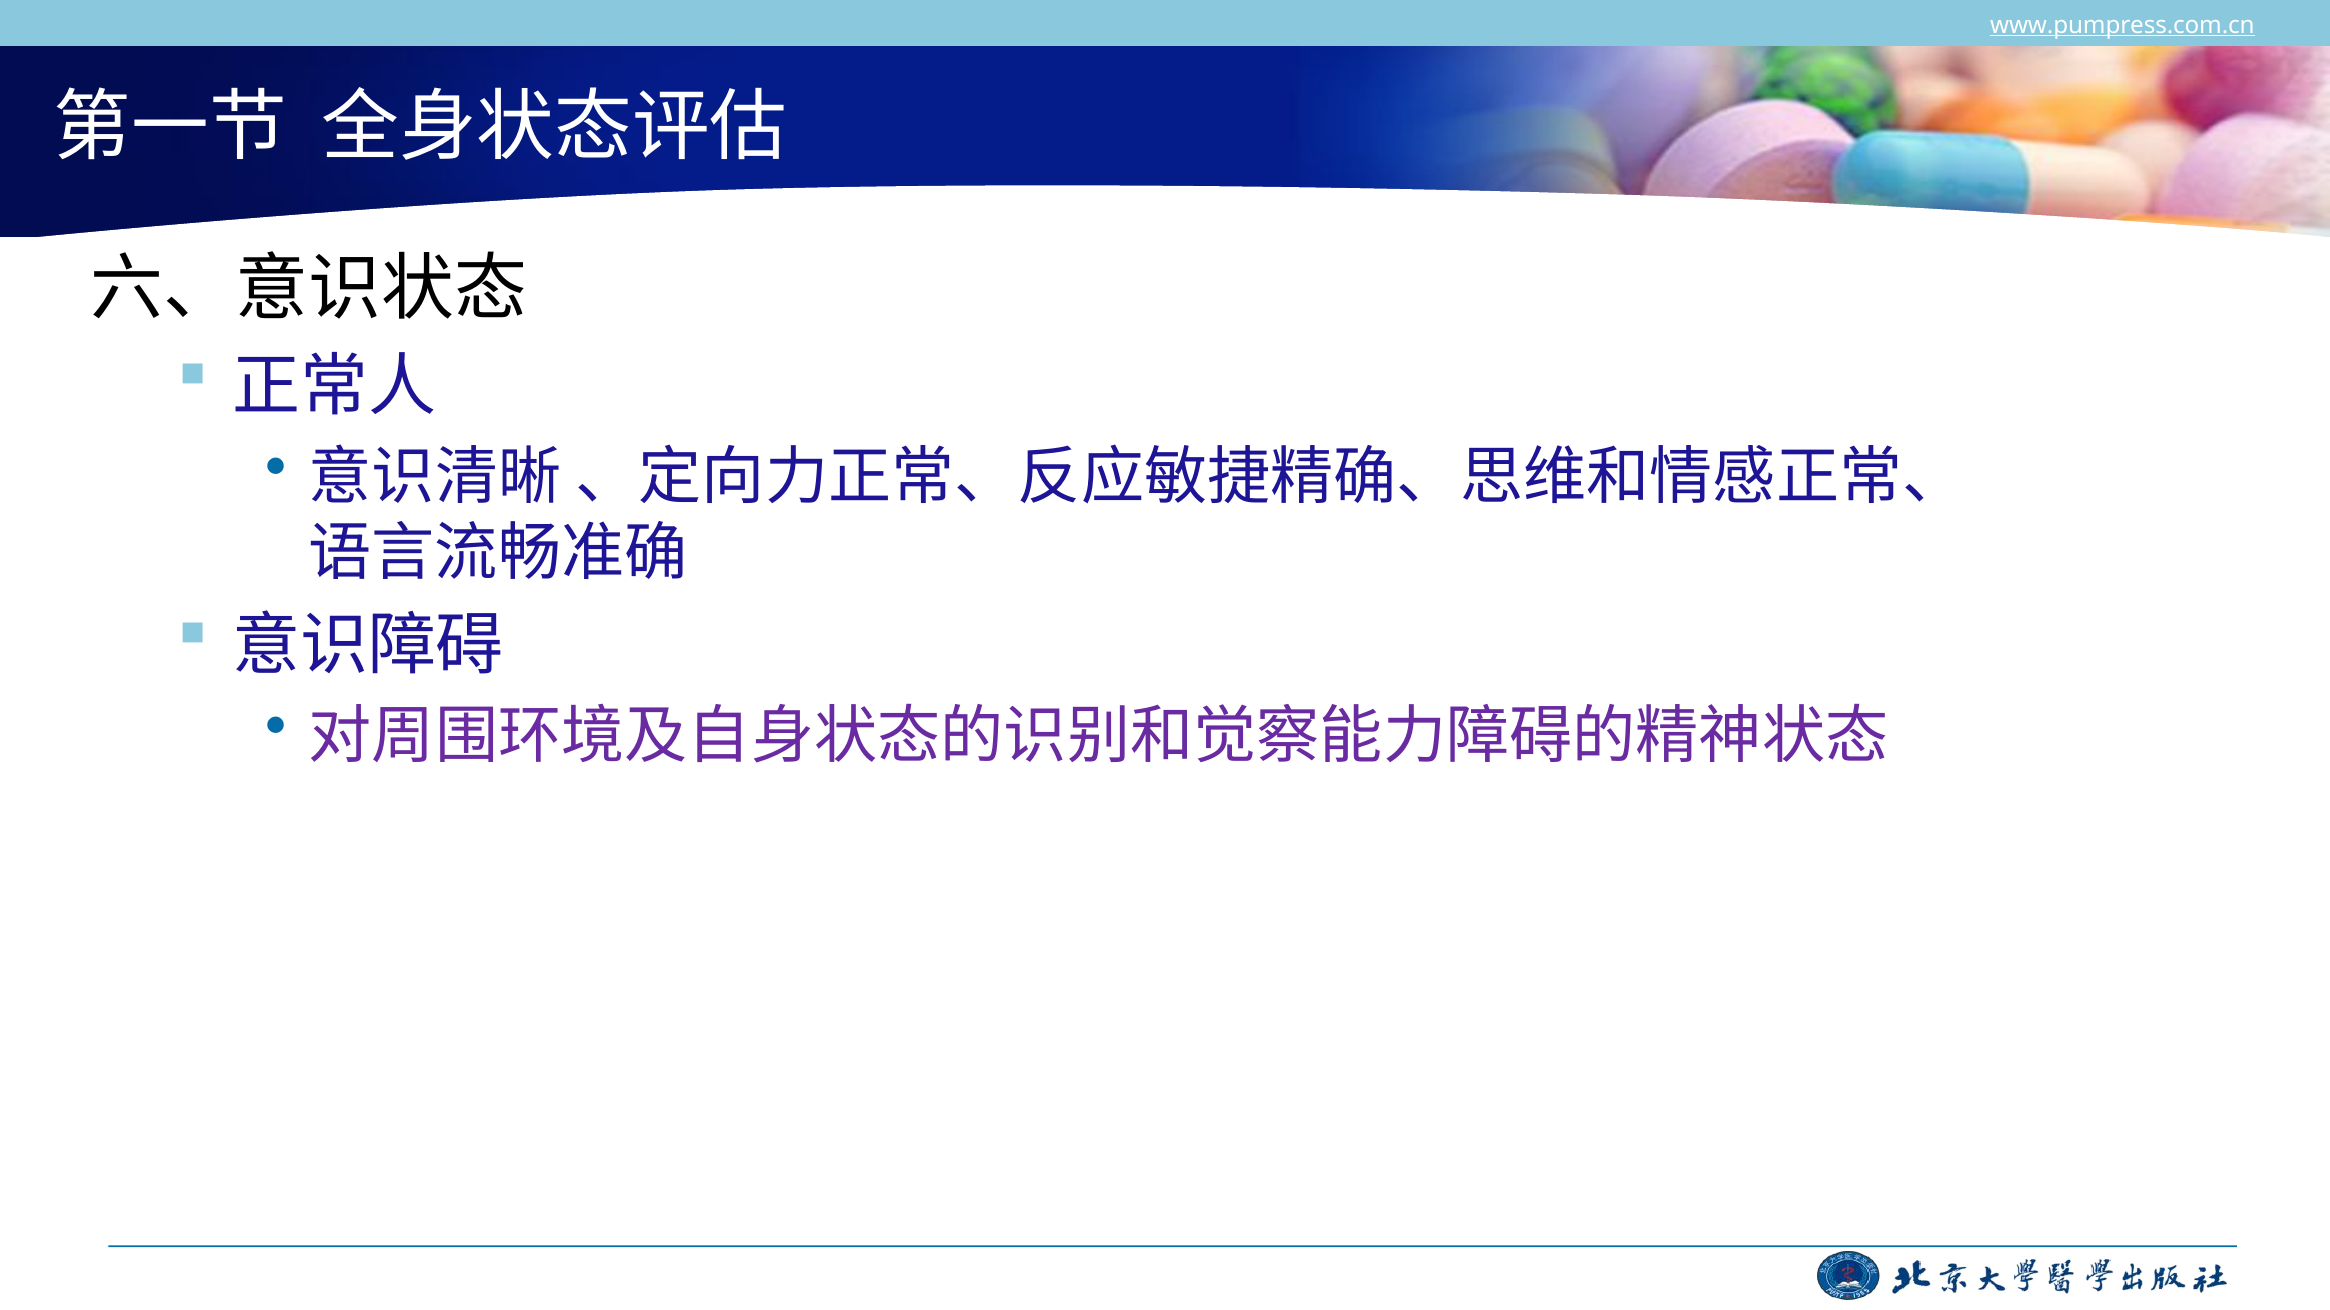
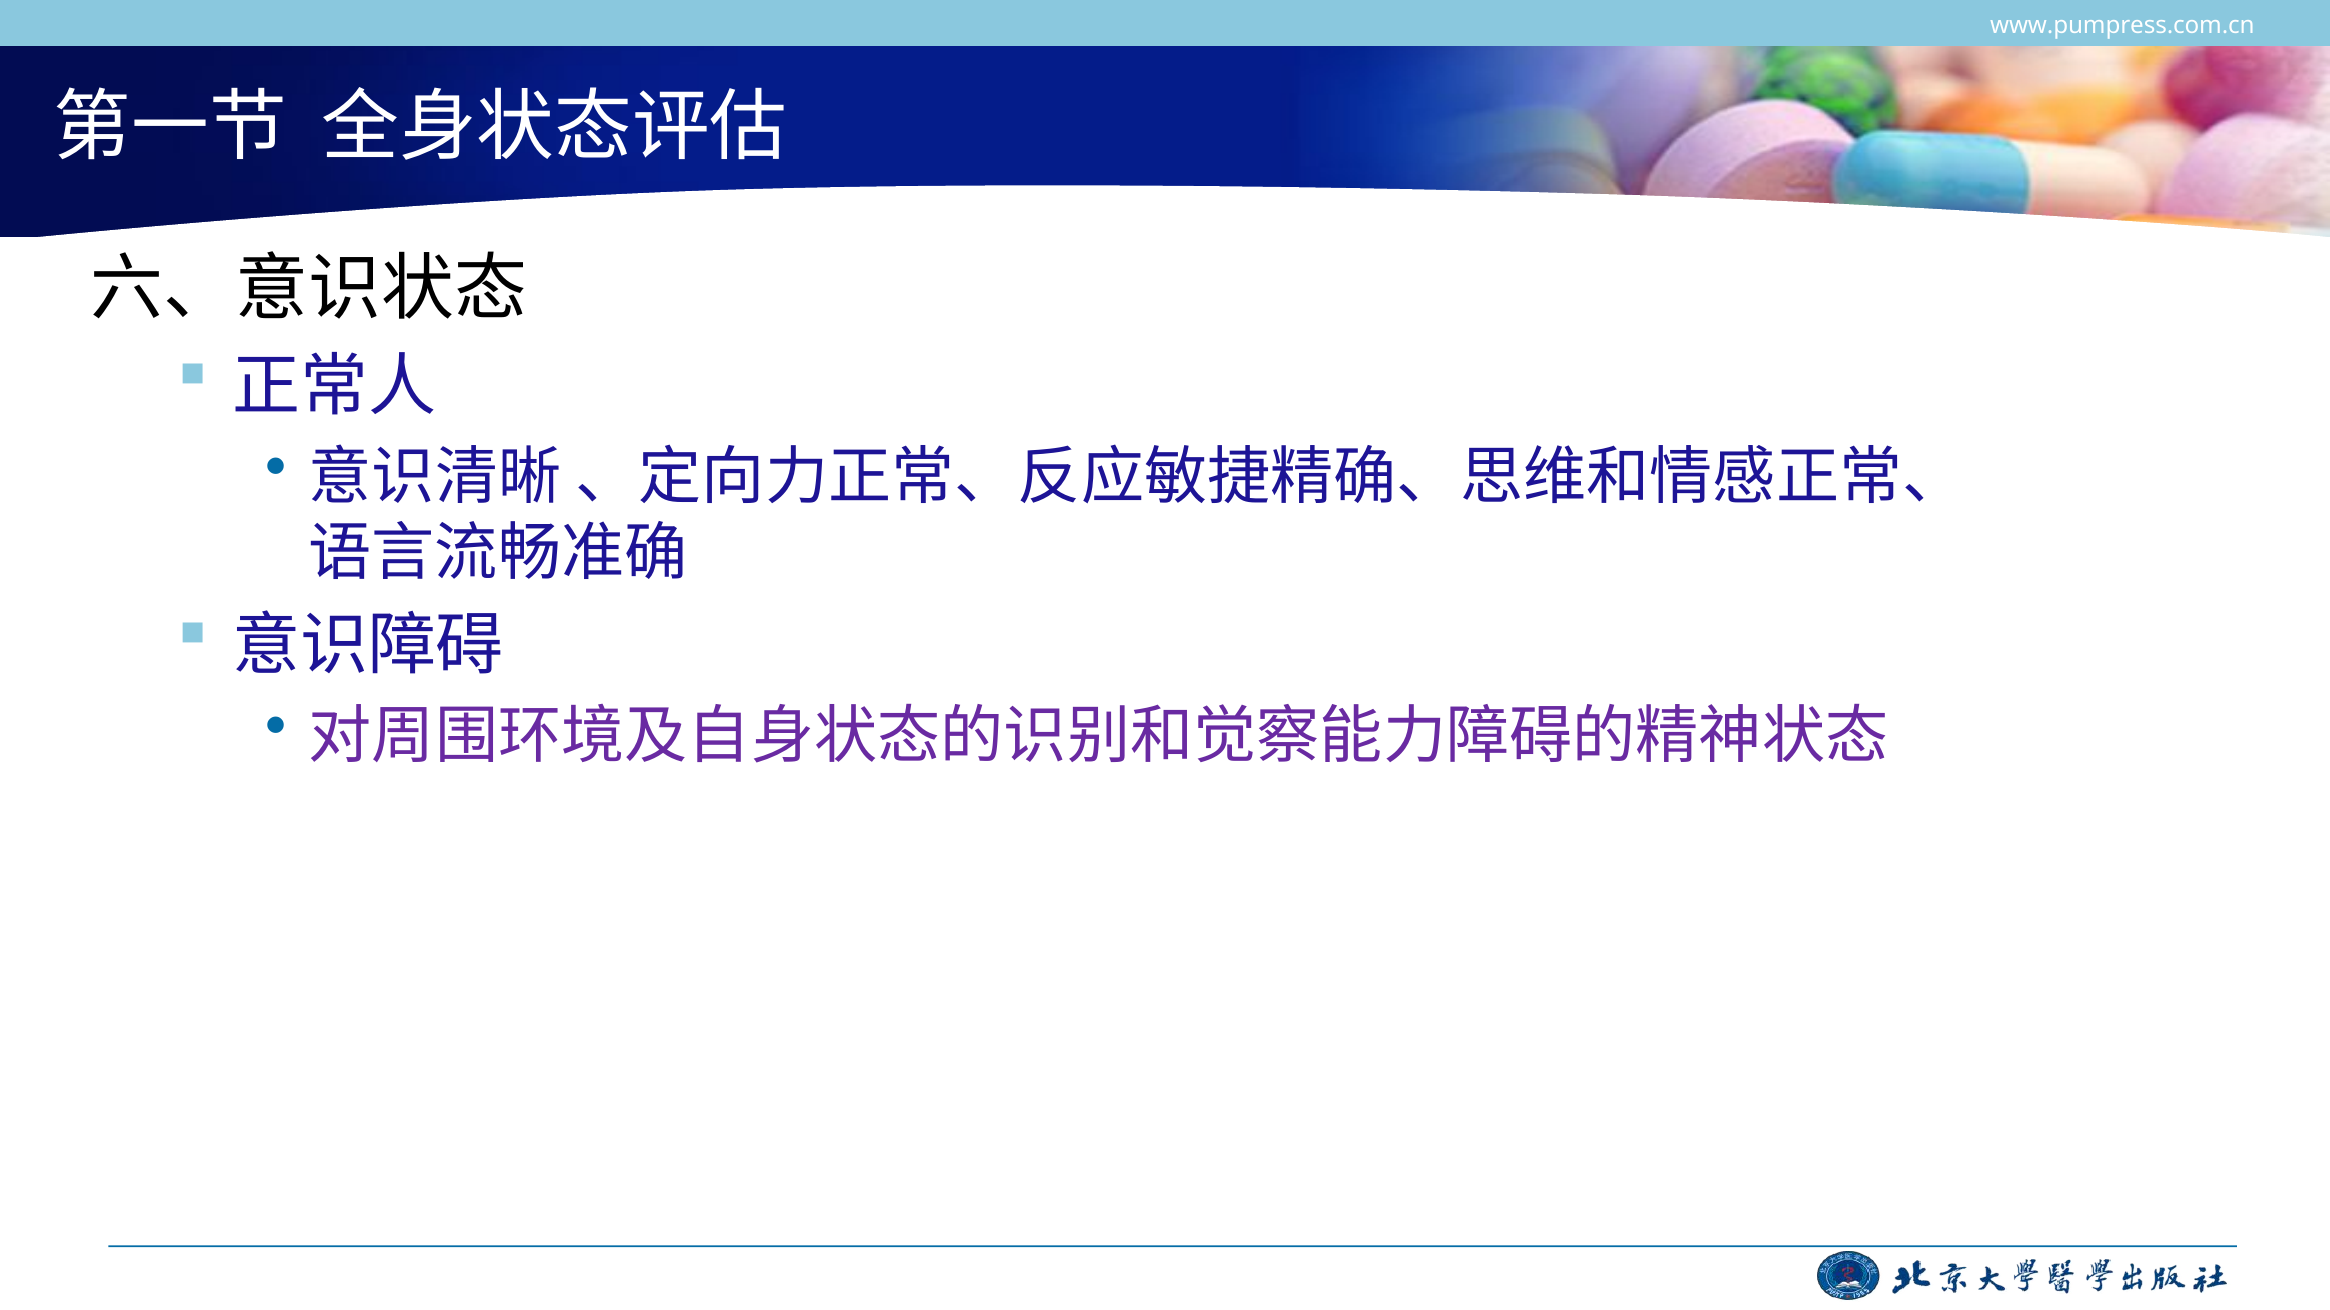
www.pumpress.com.cn underline: present -> none
